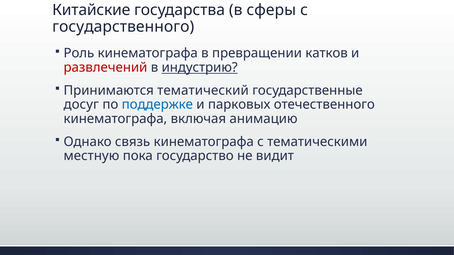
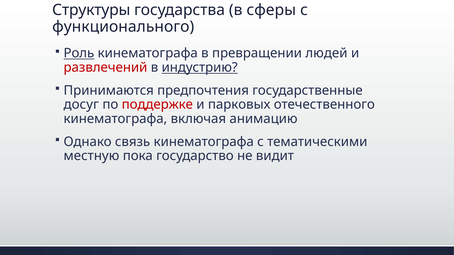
Китайские: Китайские -> Структуры
государственного: государственного -> функционального
Роль underline: none -> present
катков: катков -> людей
тематический: тематический -> предпочтения
поддержке colour: blue -> red
